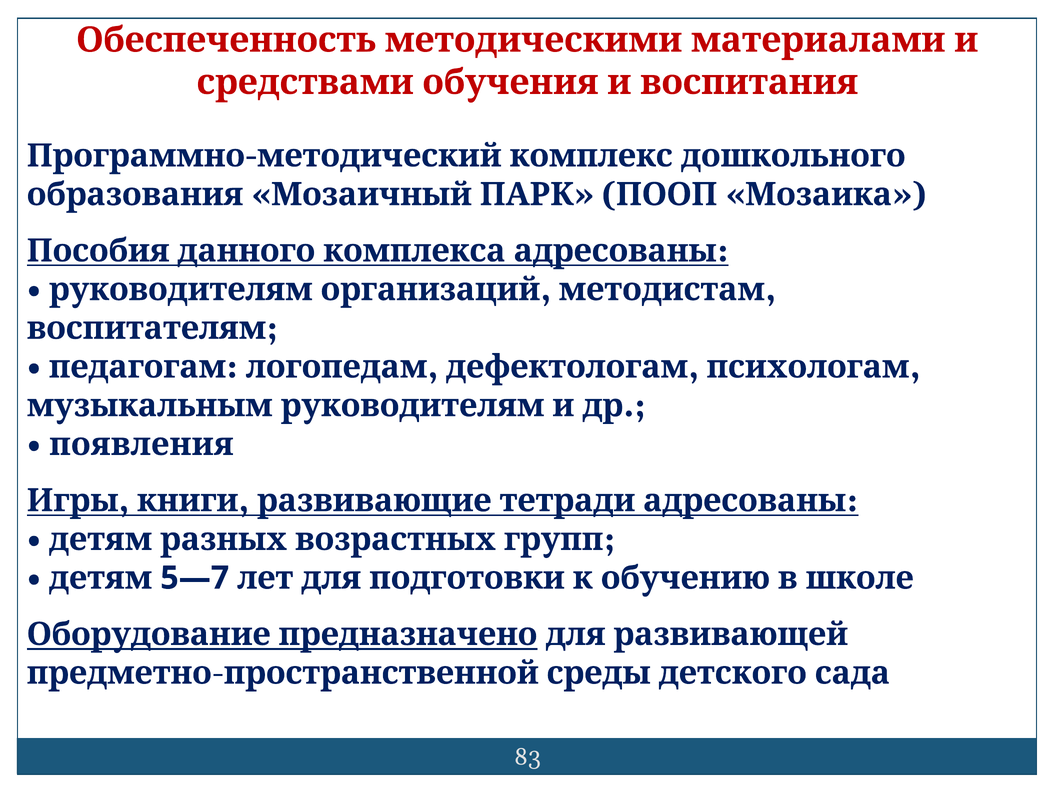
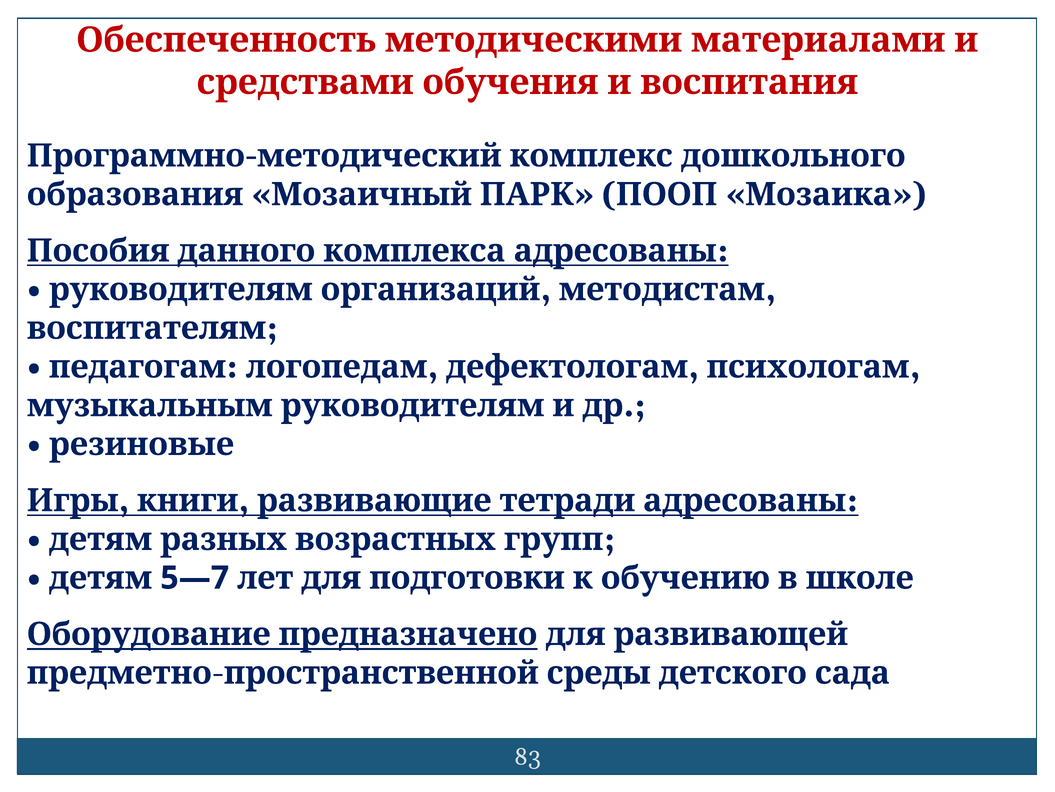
появления: появления -> резиновые
